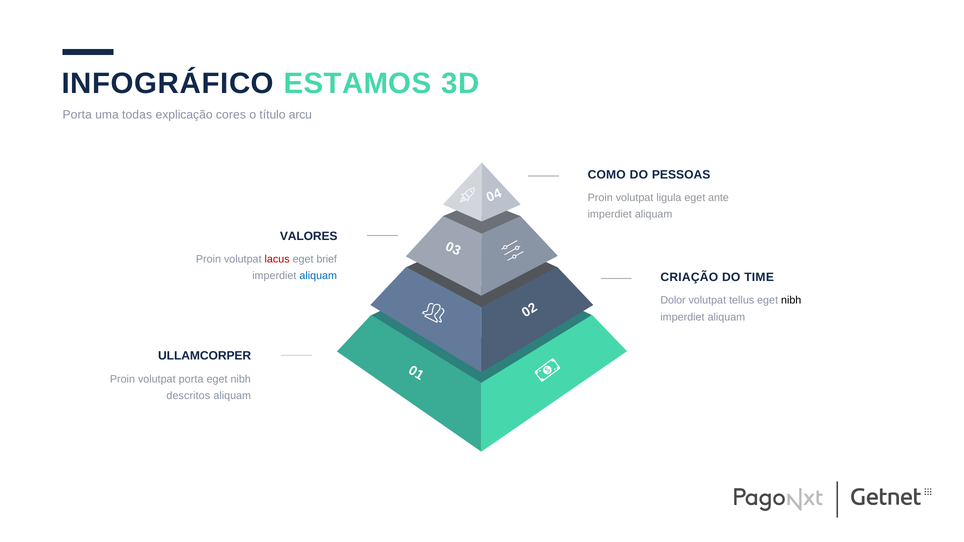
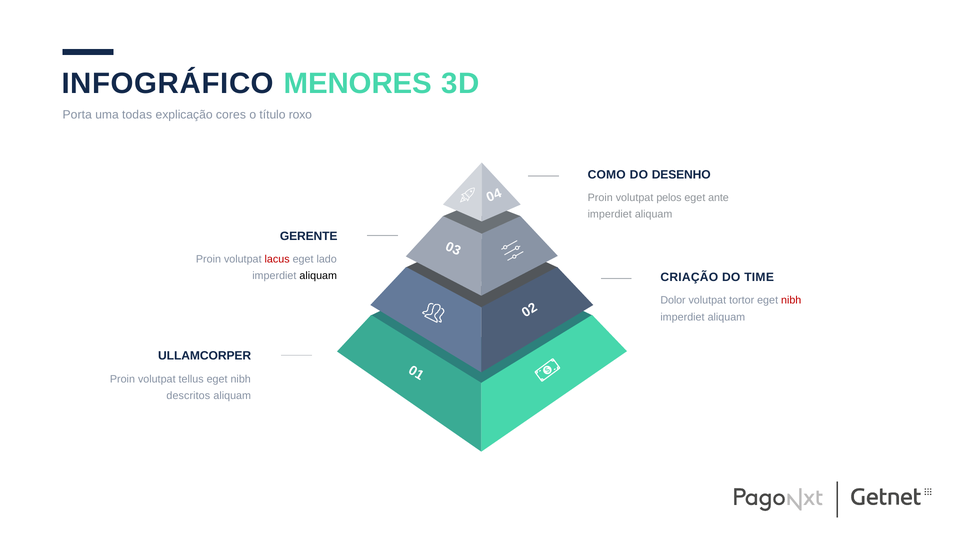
ESTAMOS: ESTAMOS -> MENORES
arcu: arcu -> roxo
PESSOAS: PESSOAS -> DESENHO
ligula: ligula -> pelos
VALORES: VALORES -> GERENTE
brief: brief -> lado
aliquam at (318, 276) colour: blue -> black
tellus: tellus -> tortor
nibh at (791, 301) colour: black -> red
volutpat porta: porta -> tellus
